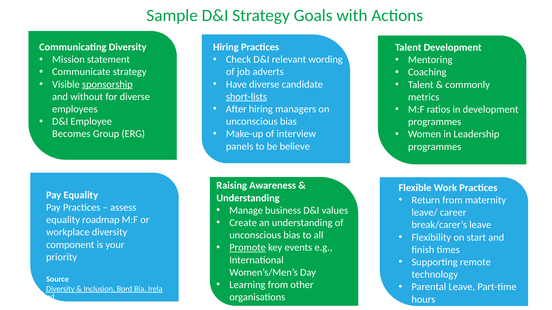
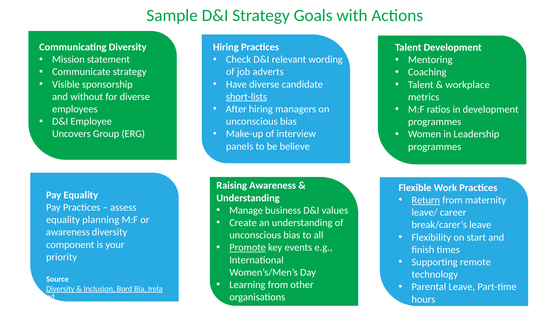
sponsorship underline: present -> none
commonly: commonly -> workplace
Becomes: Becomes -> Uncovers
Return underline: none -> present
roadmap: roadmap -> planning
workplace at (68, 233): workplace -> awareness
